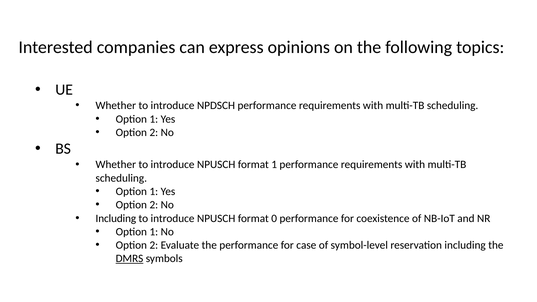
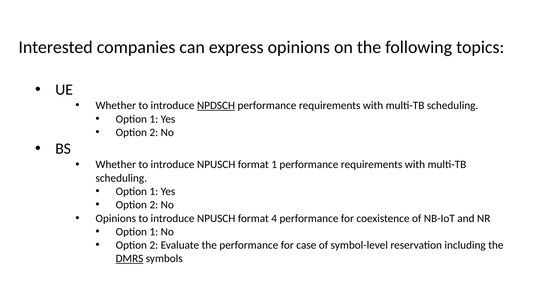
NPDSCH underline: none -> present
Including at (116, 218): Including -> Opinions
0: 0 -> 4
